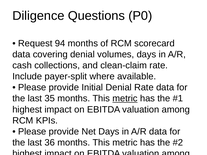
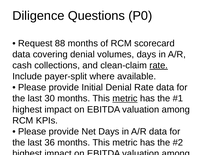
94: 94 -> 88
rate at (159, 65) underline: none -> present
35: 35 -> 30
